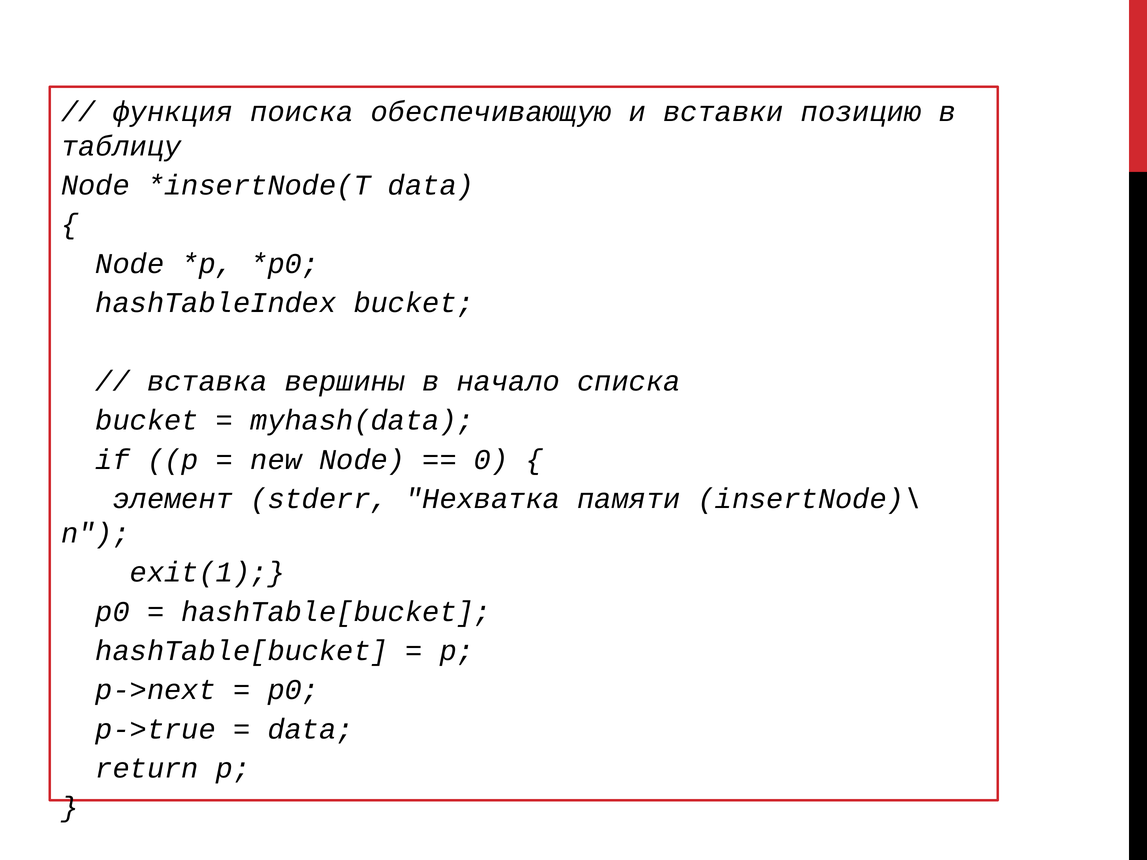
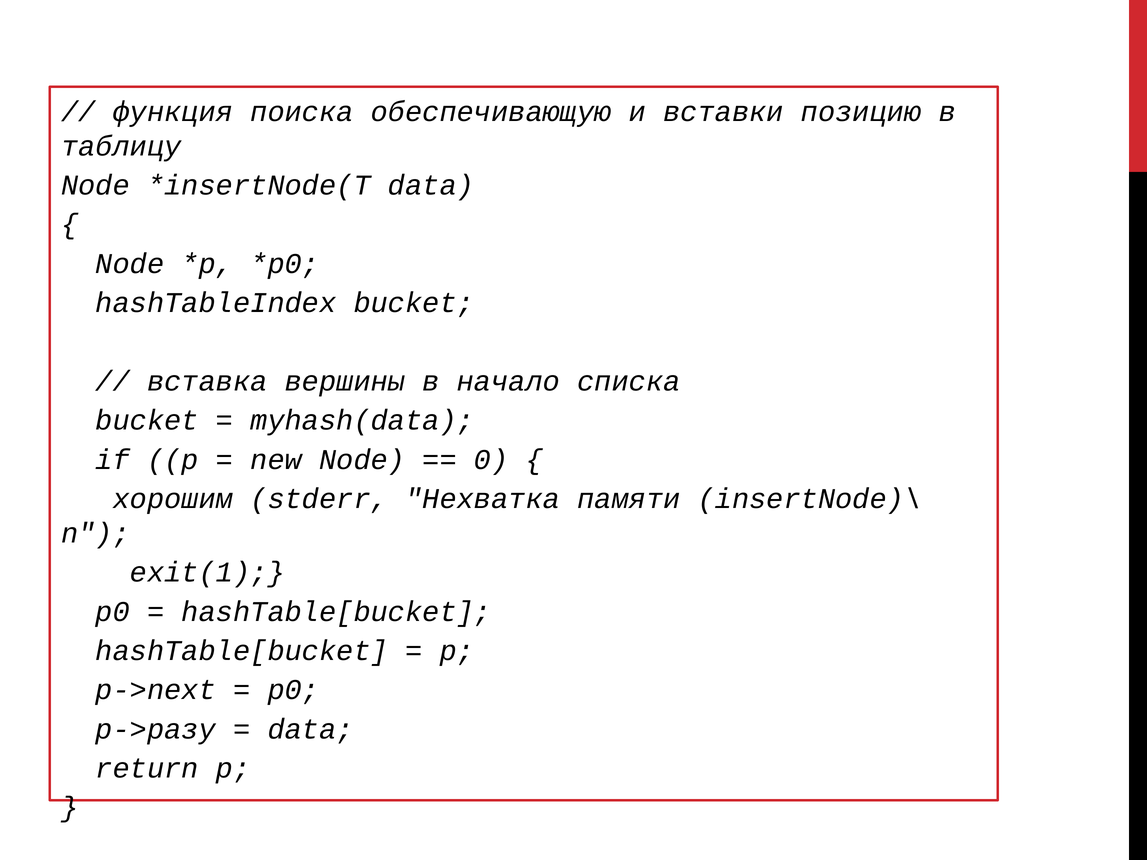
элемент: элемент -> хорошим
p->true: p->true -> p->разу
